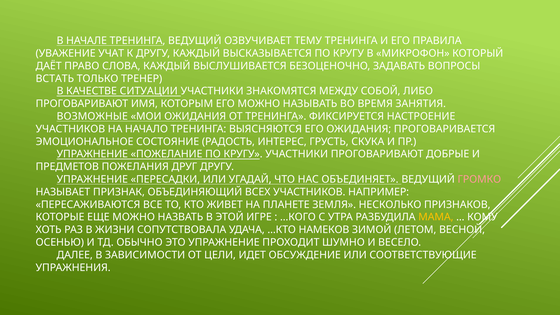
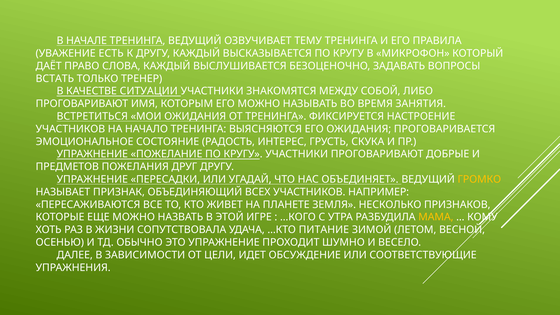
УЧАТ: УЧАТ -> ЕСТЬ
ВОЗМОЖНЫЕ: ВОЗМОЖНЫЕ -> ВСТРЕТИТЬСЯ
ГРОМКО colour: pink -> yellow
НАМЕКОВ: НАМЕКОВ -> ПИТАНИЕ
